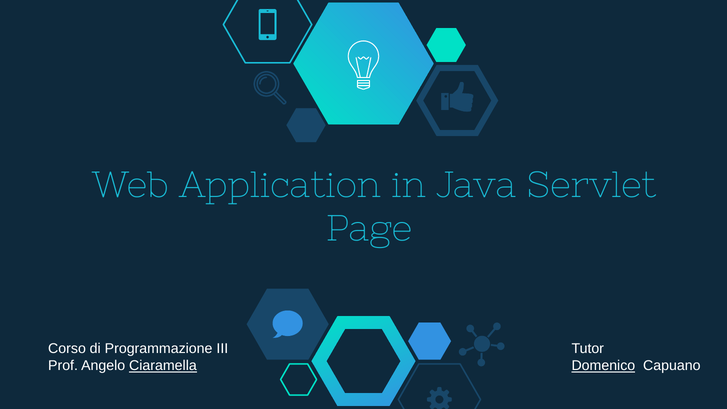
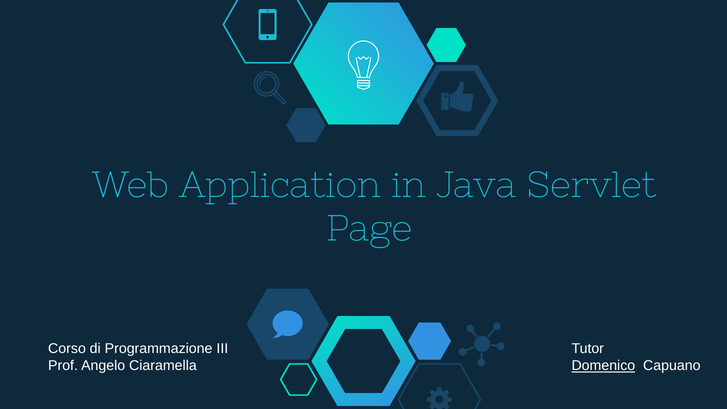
Ciaramella underline: present -> none
